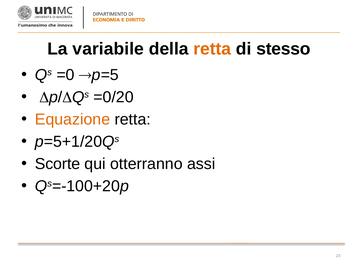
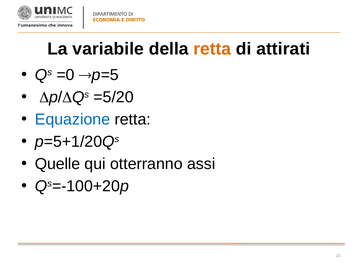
stesso: stesso -> attirati
=0/20: =0/20 -> =5/20
Equazione colour: orange -> blue
Scorte: Scorte -> Quelle
